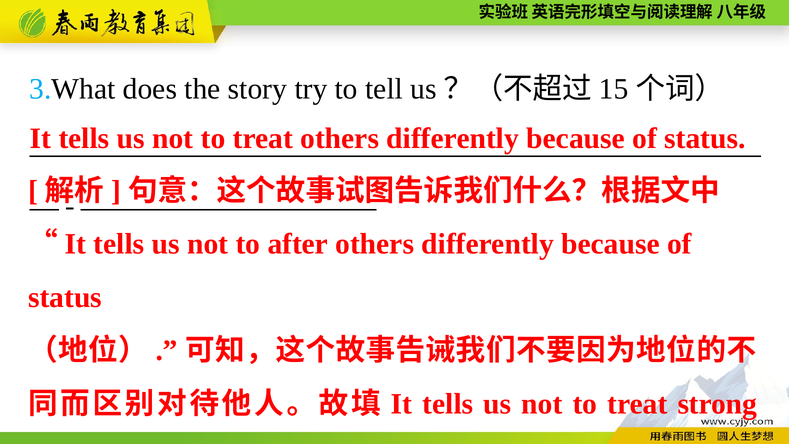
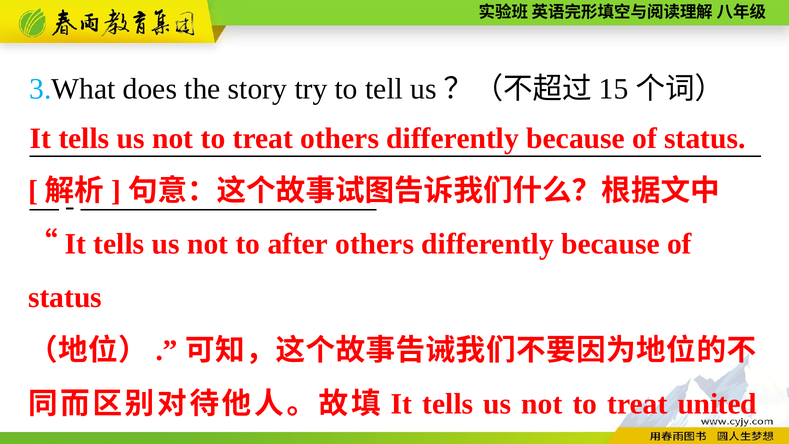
strong: strong -> united
